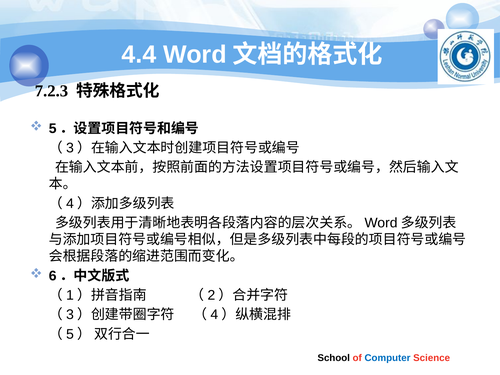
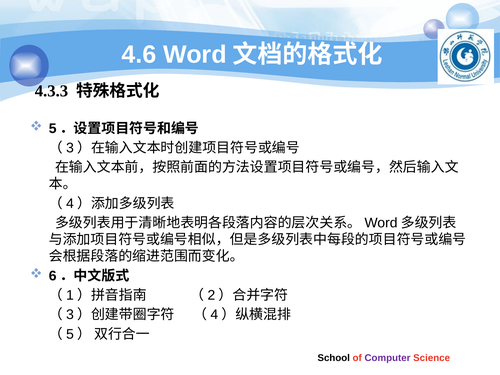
4.4: 4.4 -> 4.6
7.2.3: 7.2.3 -> 4.3.3
Computer colour: blue -> purple
